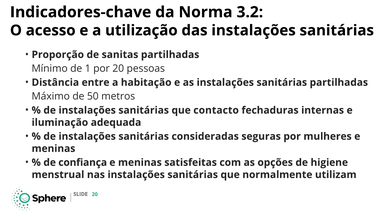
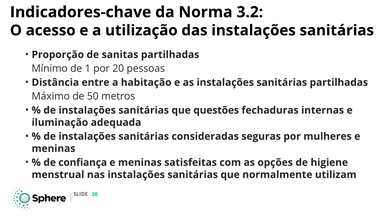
contacto: contacto -> questões
